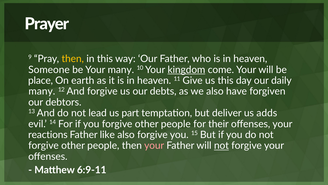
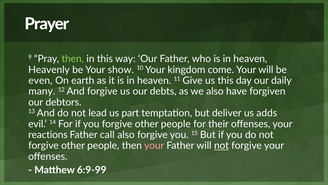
then at (73, 59) colour: yellow -> light green
Someone: Someone -> Heavenly
Your many: many -> show
kingdom underline: present -> none
place: place -> even
like: like -> call
6:9-11: 6:9-11 -> 6:9-99
